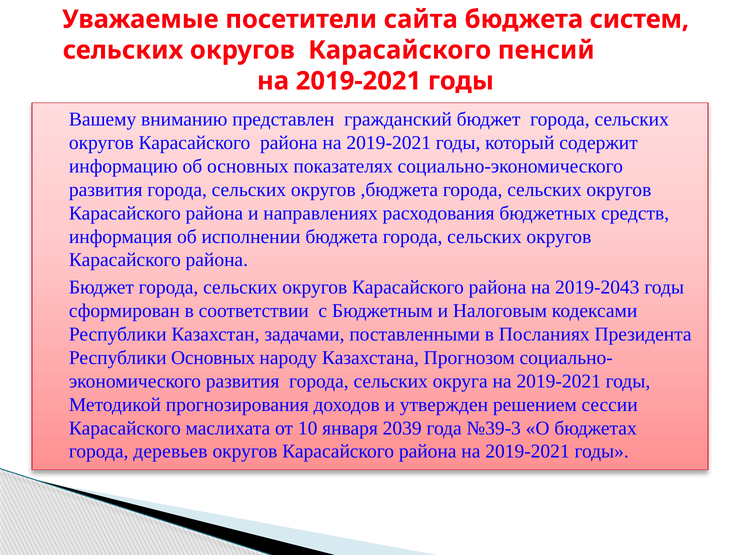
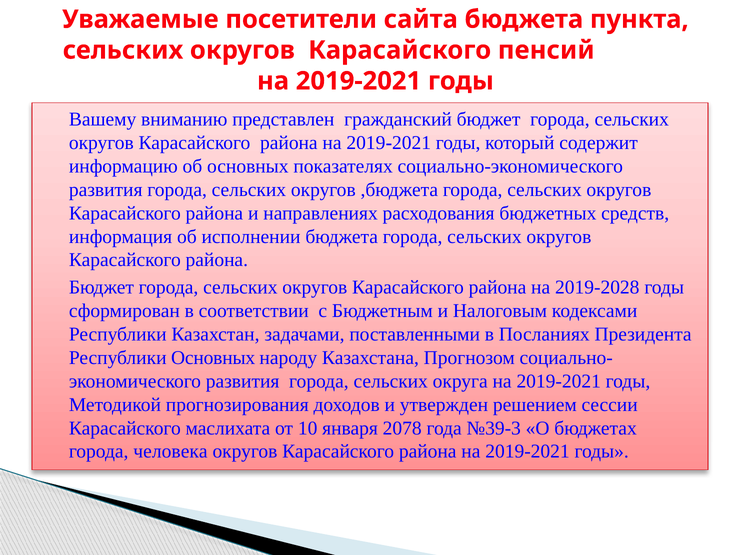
систем: систем -> пункта
2019-2043: 2019-2043 -> 2019-2028
2039: 2039 -> 2078
деревьев: деревьев -> человека
